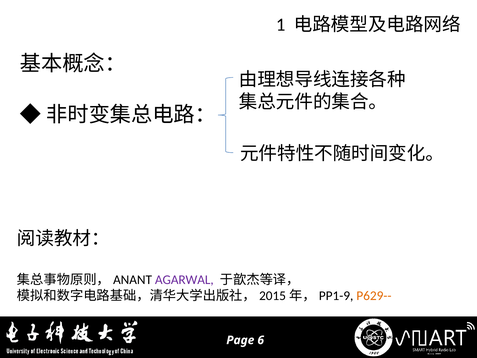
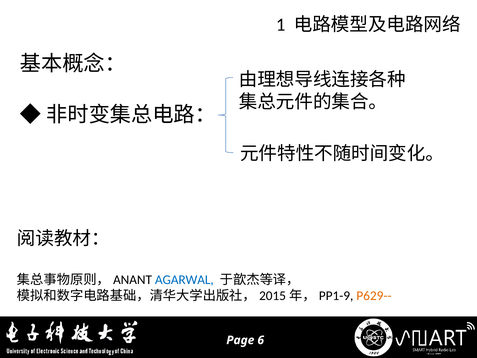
AGARWAL colour: purple -> blue
